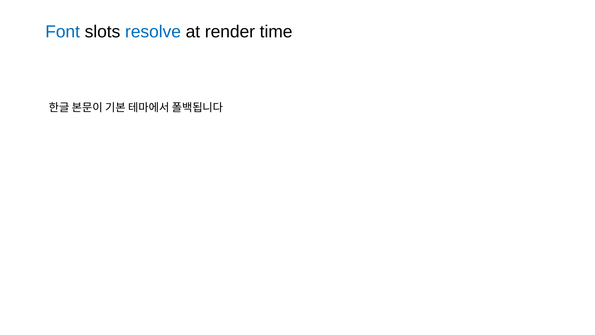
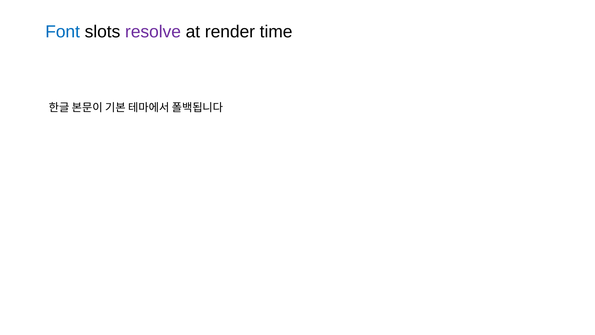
resolve colour: blue -> purple
